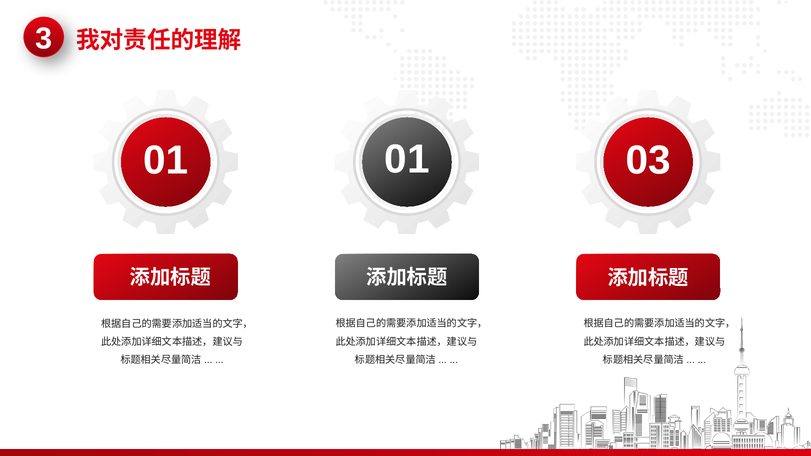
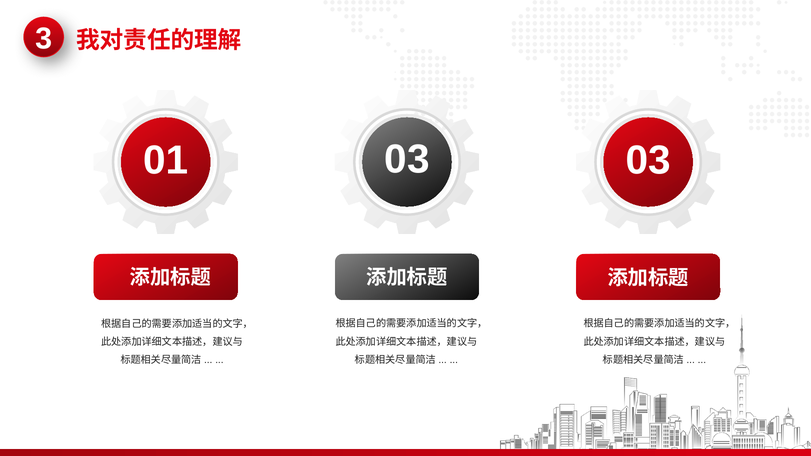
01 01: 01 -> 03
